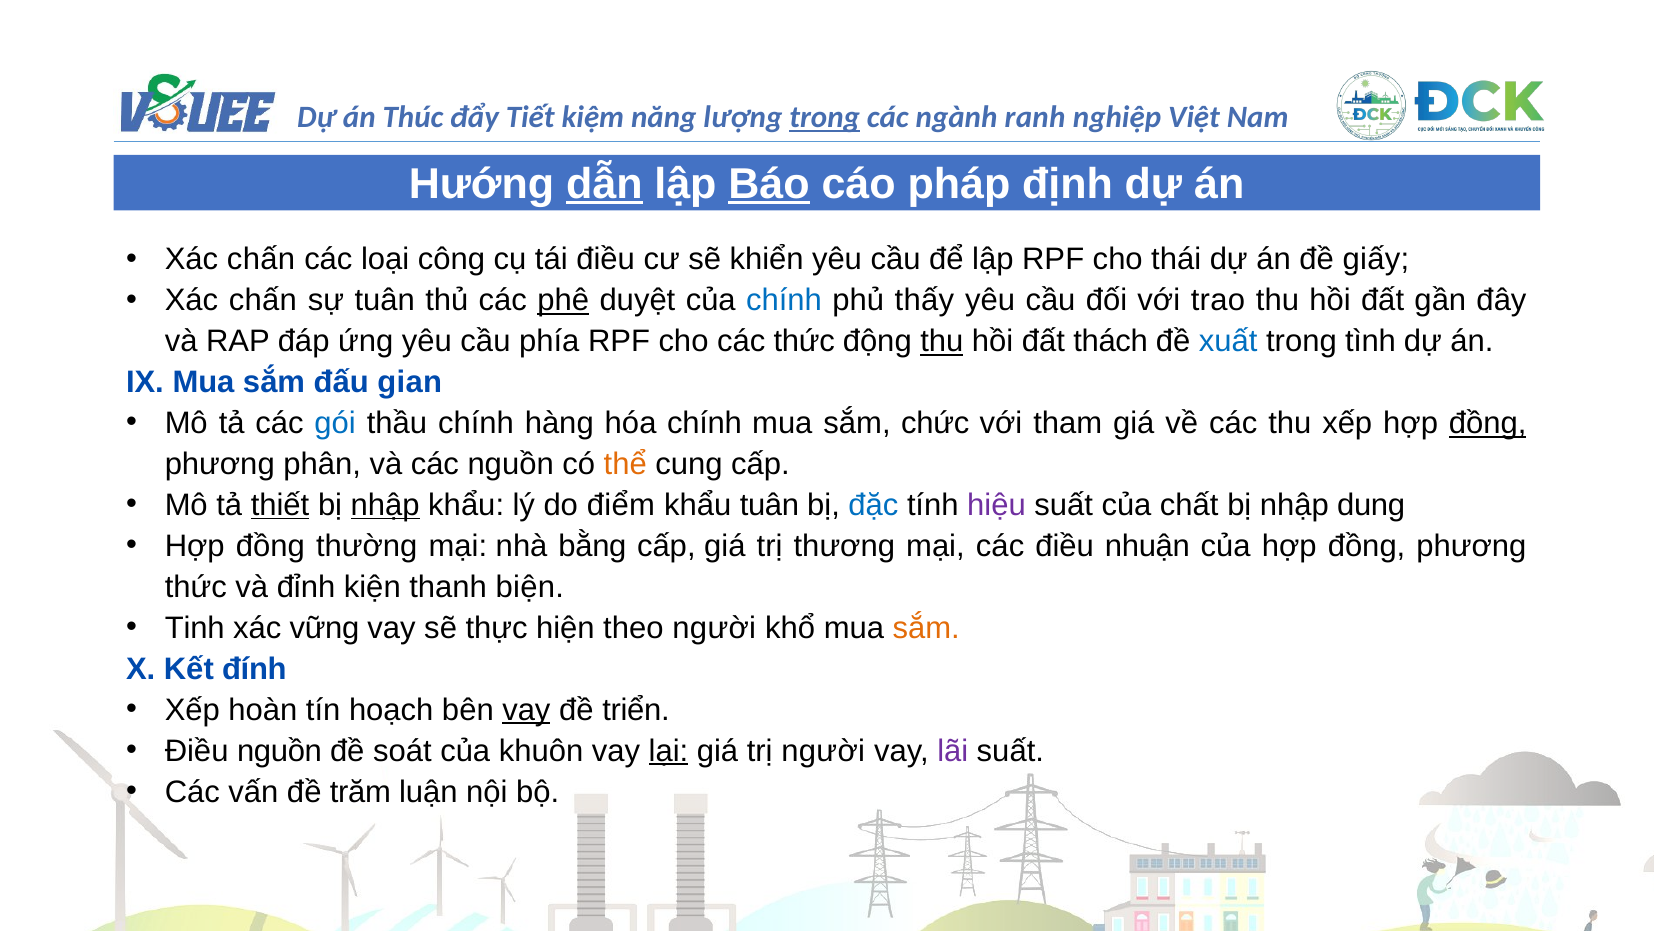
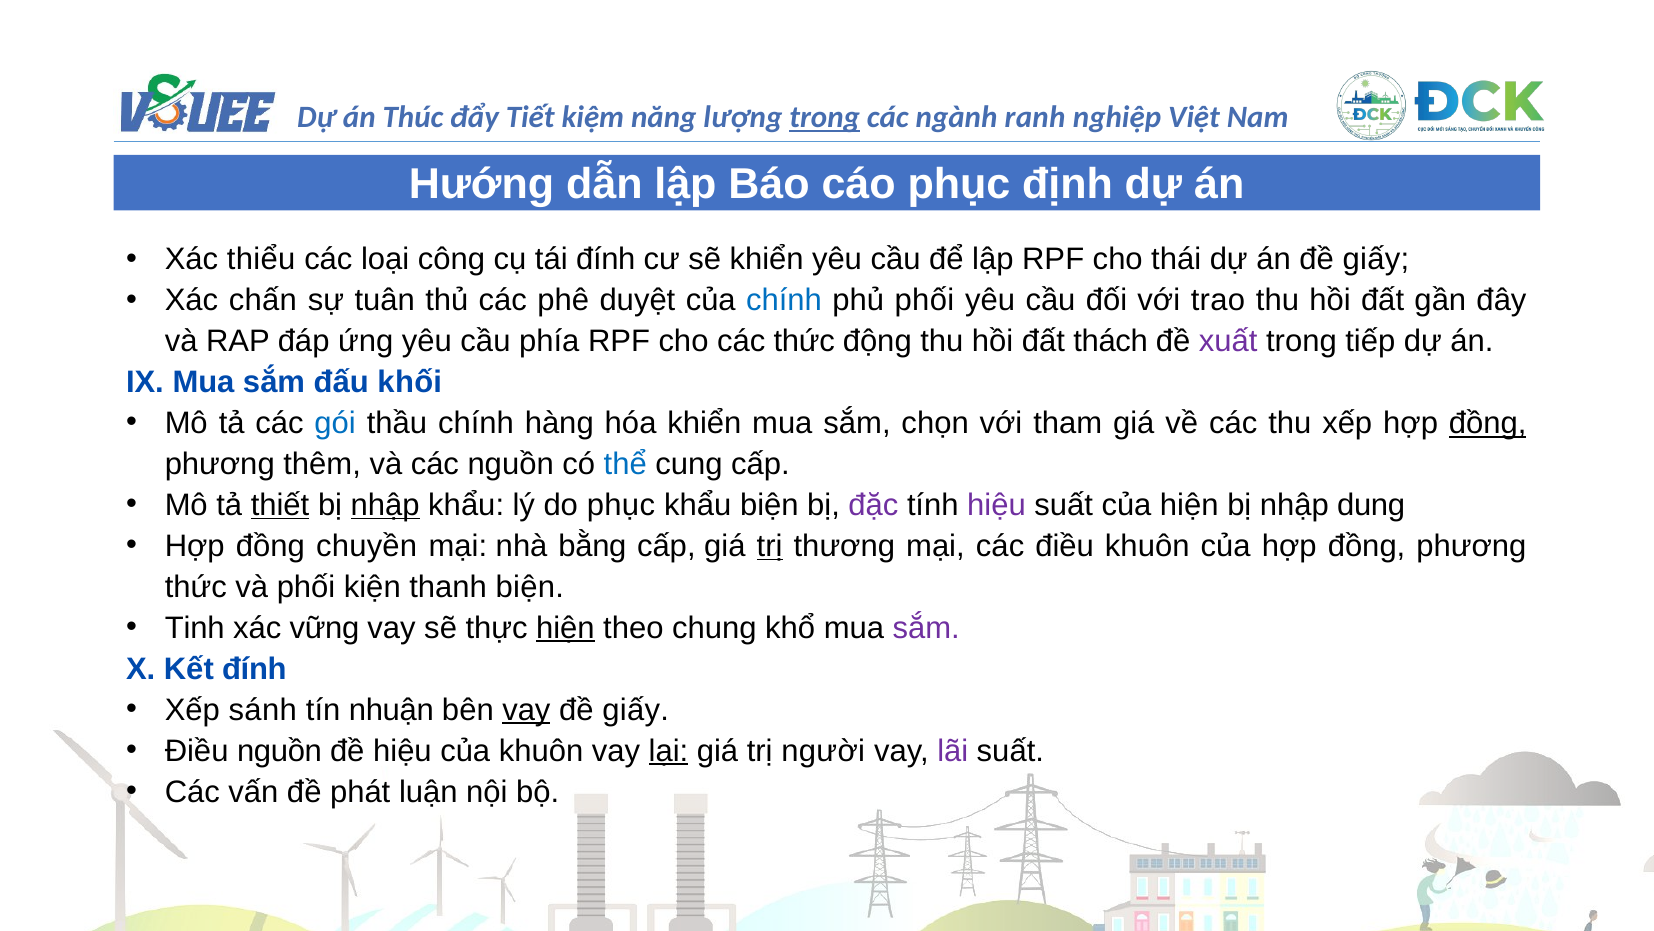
dẫn underline: present -> none
Báo underline: present -> none
cáo pháp: pháp -> phục
chấn at (261, 259): chấn -> thiểu
tái điều: điều -> đính
phê underline: present -> none
phủ thấy: thấy -> phối
thu at (942, 341) underline: present -> none
xuất colour: blue -> purple
tình: tình -> tiếp
gian: gian -> khối
hóa chính: chính -> khiển
chức: chức -> chọn
phân: phân -> thêm
thể colour: orange -> blue
do điểm: điểm -> phục
khẩu tuân: tuân -> biện
đặc colour: blue -> purple
của chất: chất -> hiện
thường: thường -> chuyền
trị at (770, 546) underline: none -> present
điều nhuận: nhuận -> khuôn
và đỉnh: đỉnh -> phối
hiện at (565, 628) underline: none -> present
theo người: người -> chung
sắm at (926, 628) colour: orange -> purple
hoàn: hoàn -> sánh
hoạch: hoạch -> nhuận
triển at (636, 709): triển -> giấy
đề soát: soát -> hiệu
trăm: trăm -> phát
